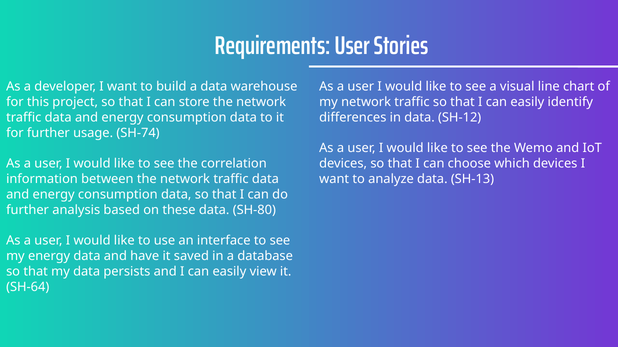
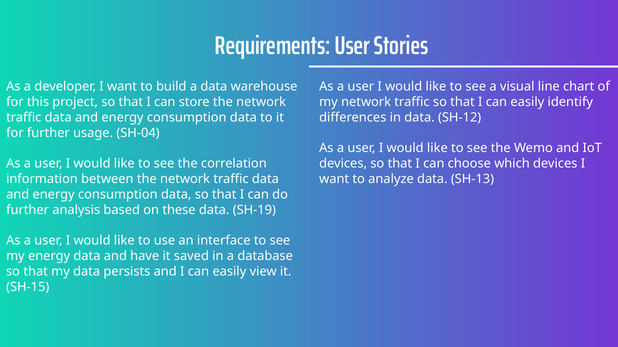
SH-74: SH-74 -> SH-04
SH-80: SH-80 -> SH-19
SH-64: SH-64 -> SH-15
